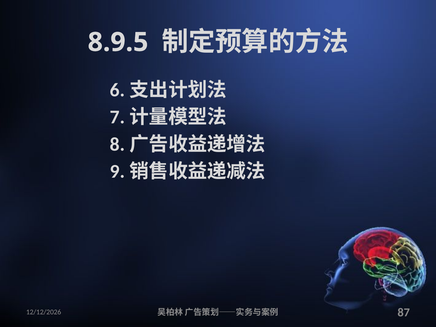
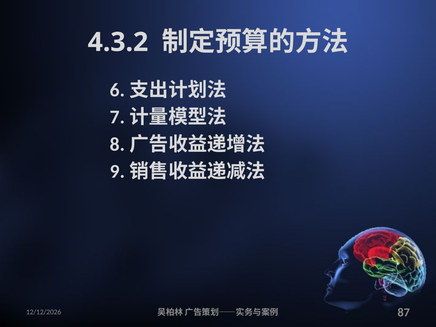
8.9.5: 8.9.5 -> 4.3.2
